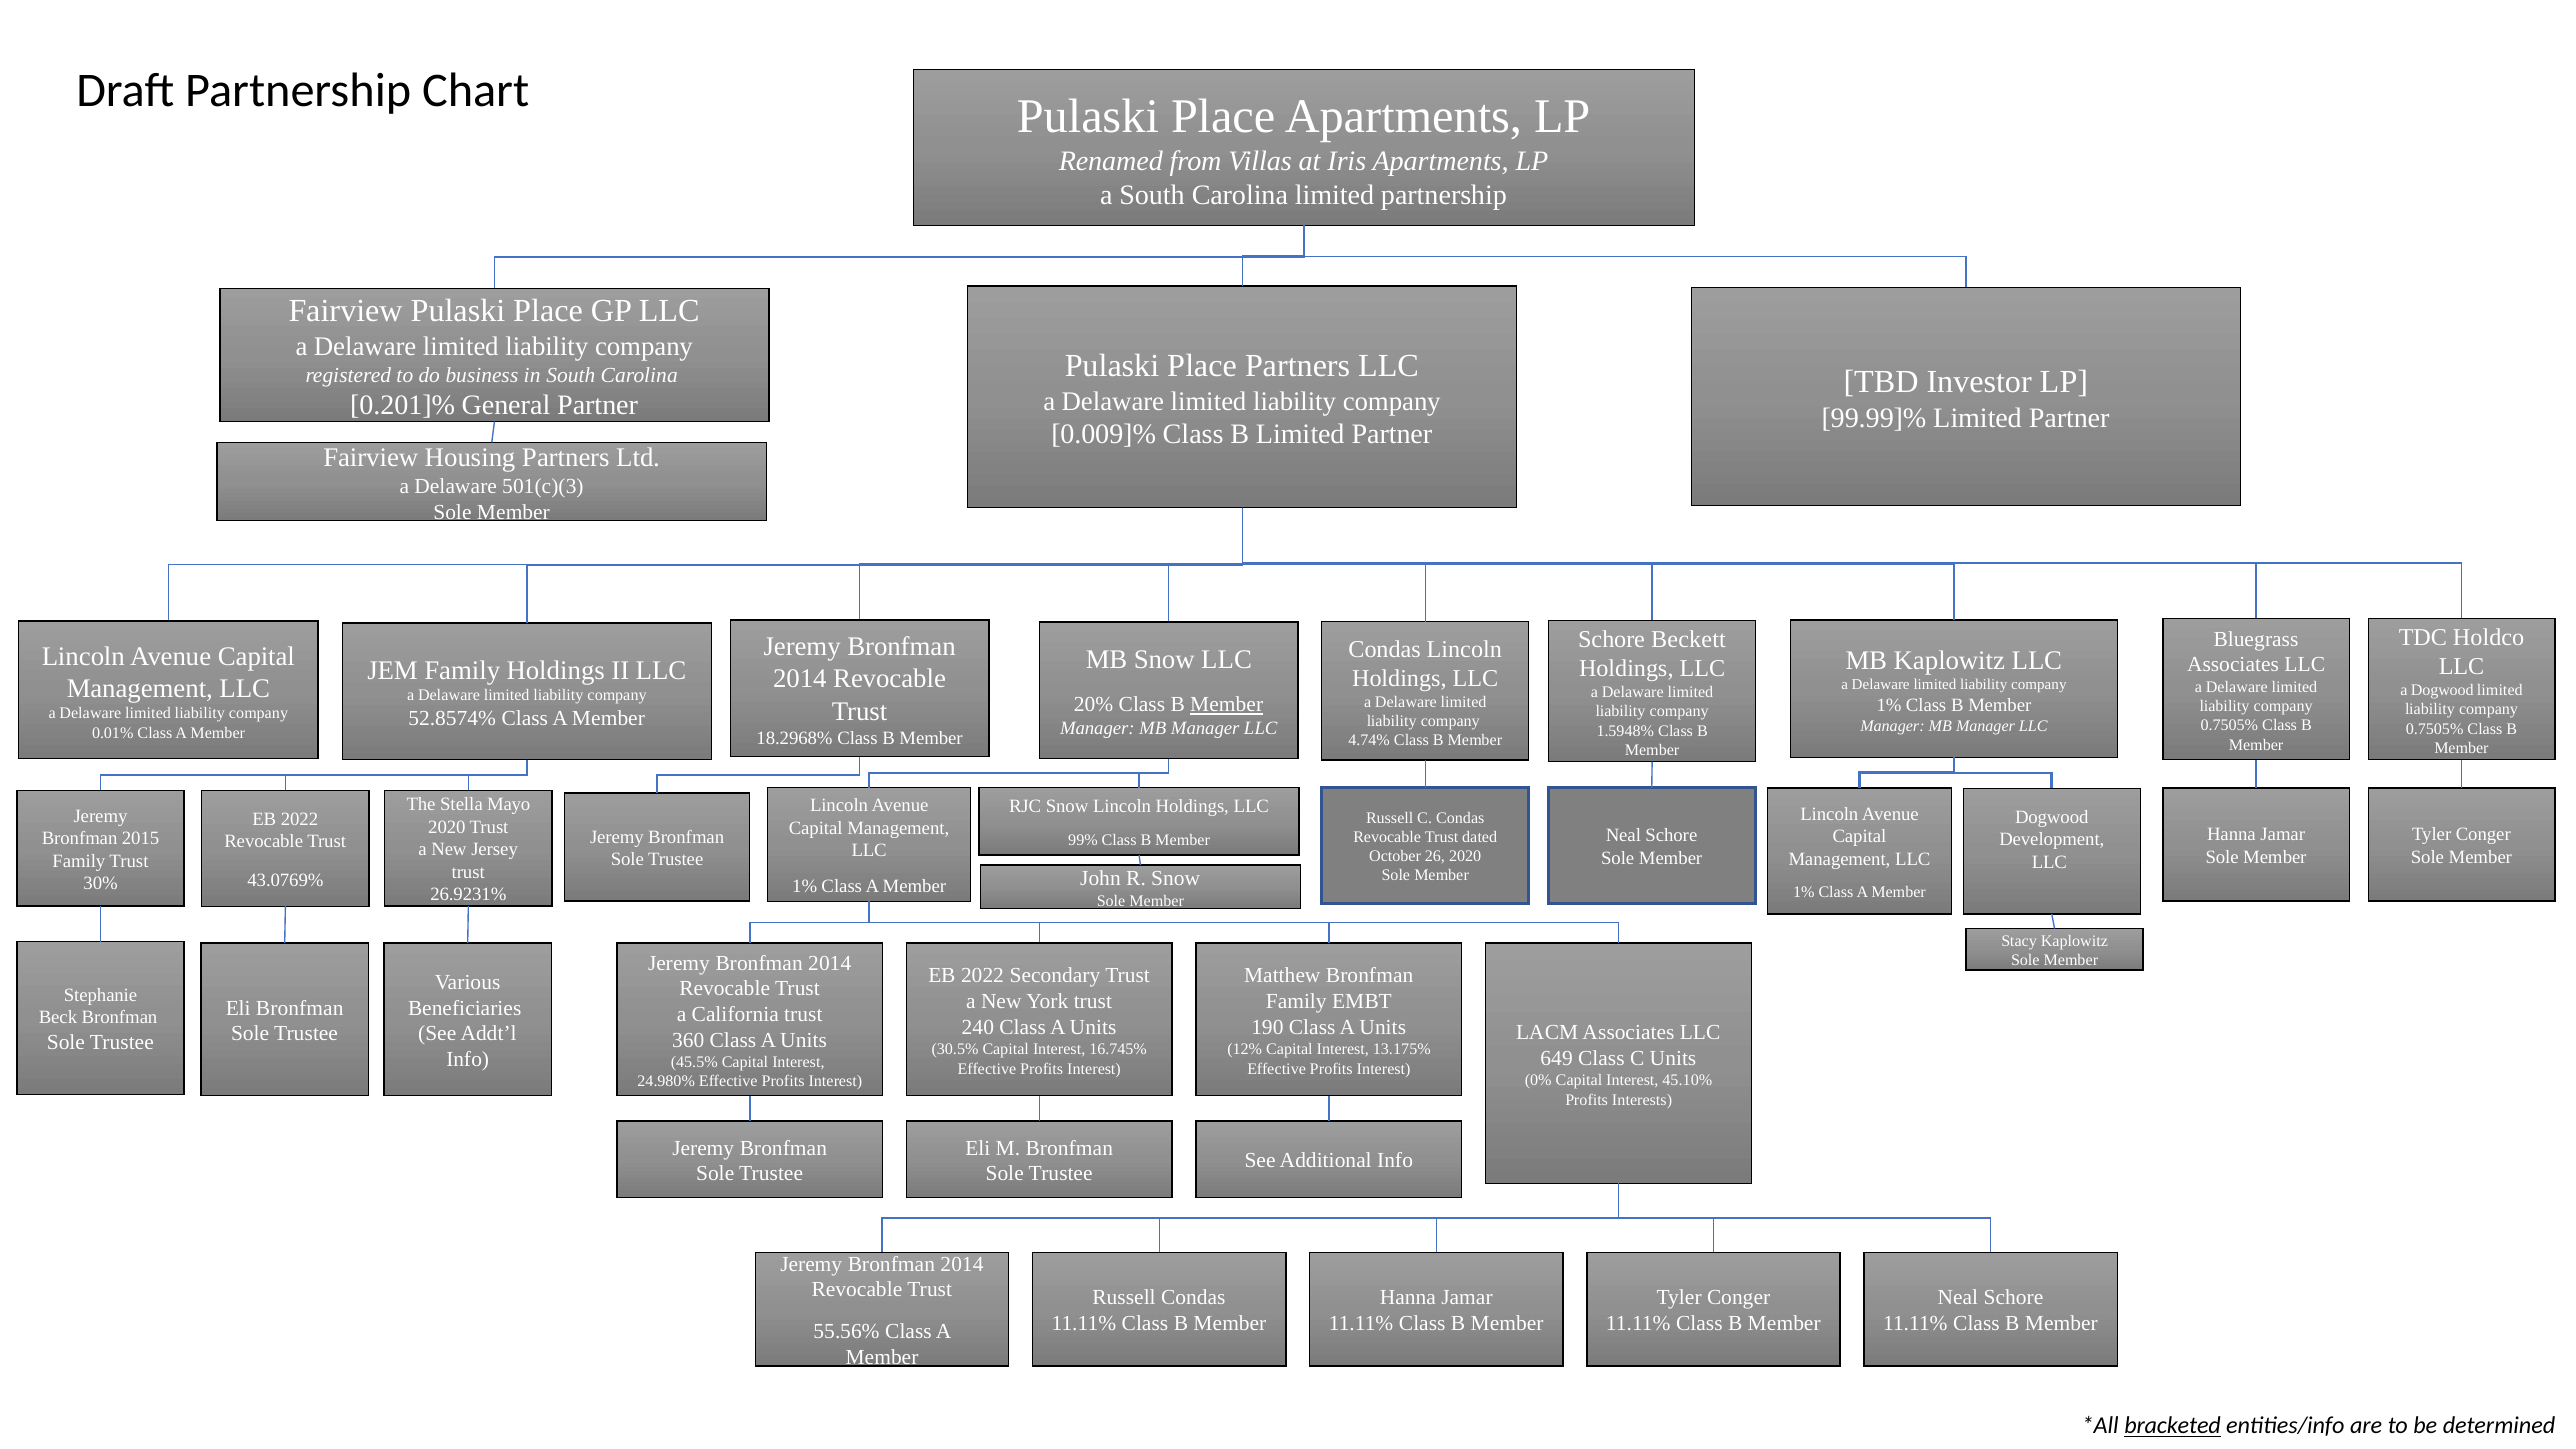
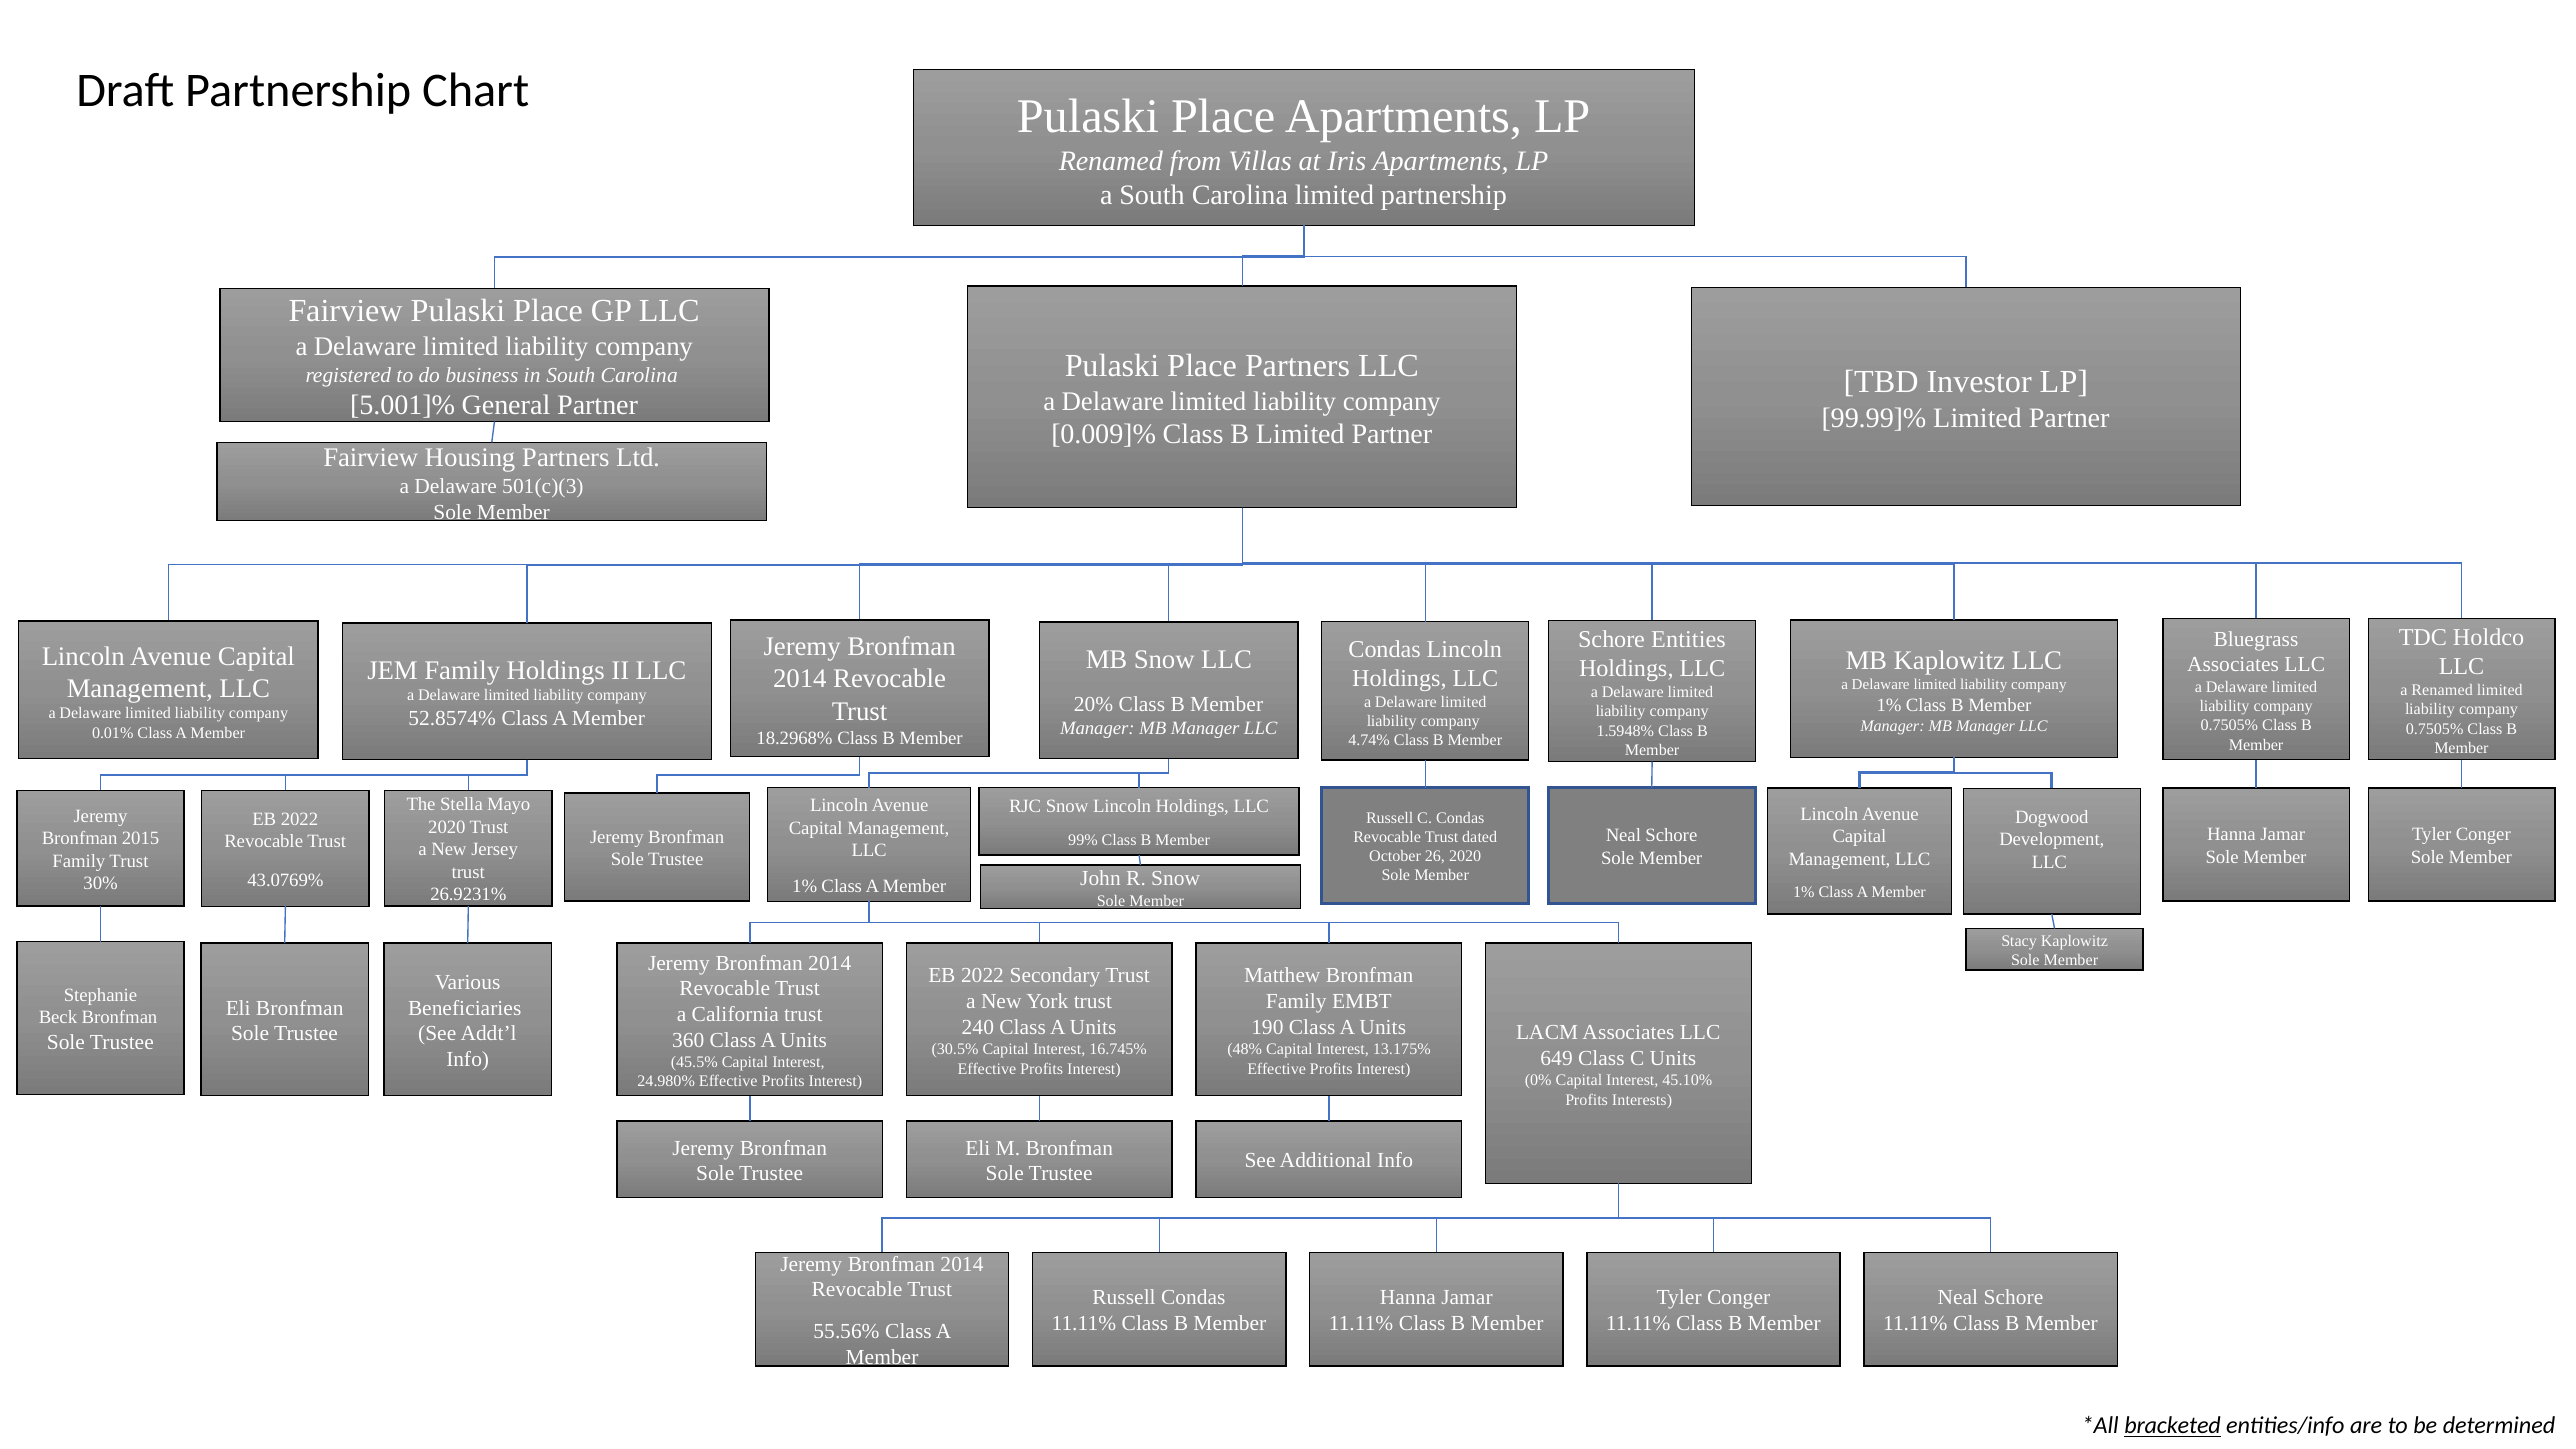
0.201]%: 0.201]% -> 5.001]%
Beckett: Beckett -> Entities
a Dogwood: Dogwood -> Renamed
Member at (1227, 705) underline: present -> none
12%: 12% -> 48%
